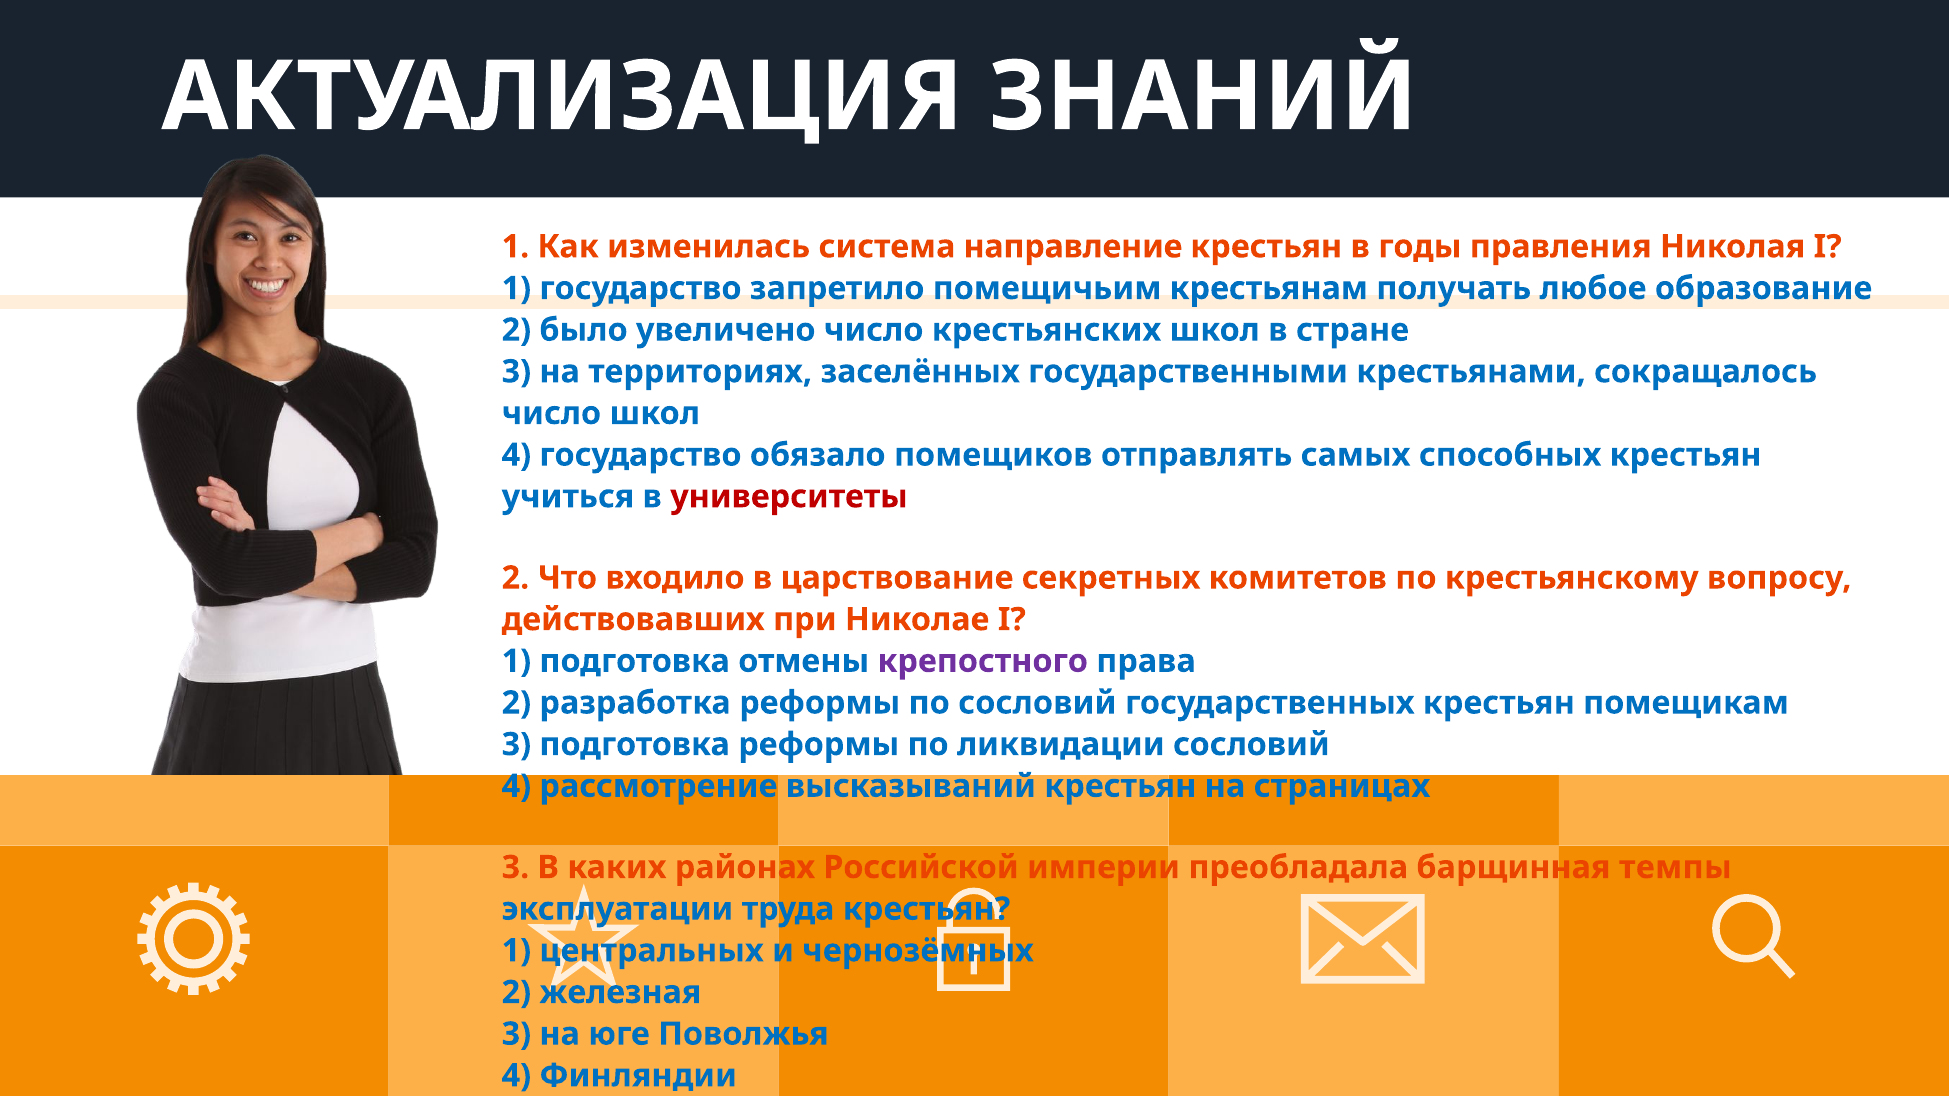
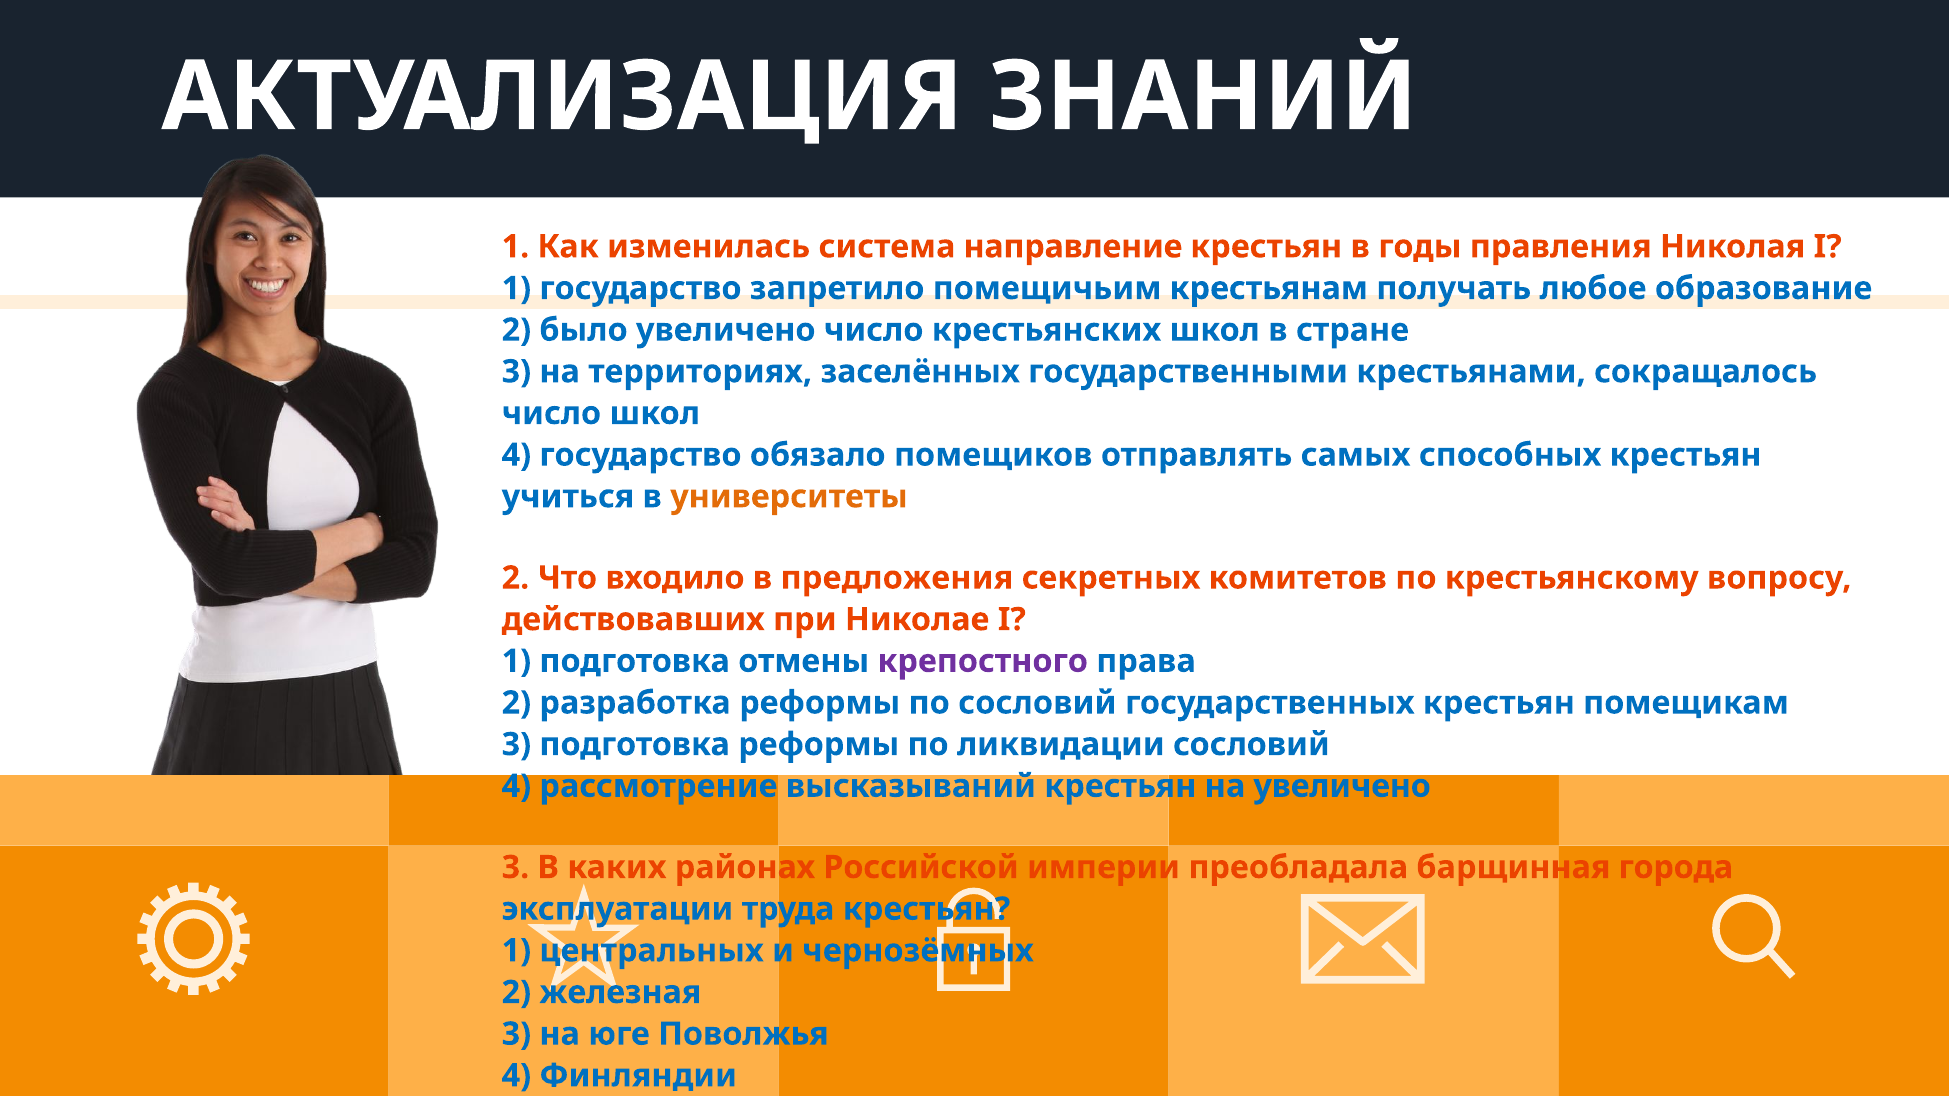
университеты colour: red -> orange
царствование: царствование -> предложения
на страницах: страницах -> увеличено
темпы: темпы -> города
